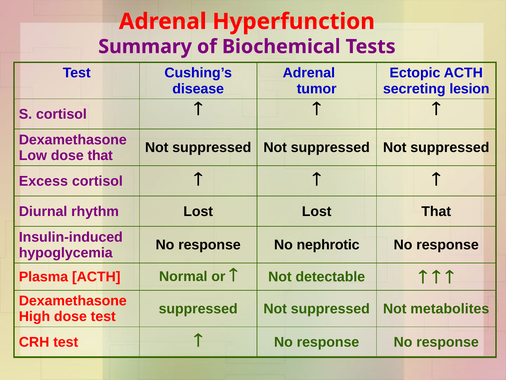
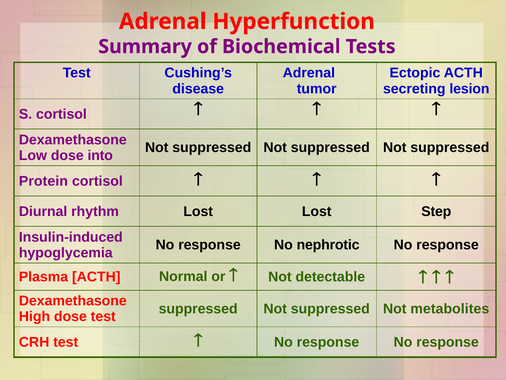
dose that: that -> into
Excess: Excess -> Protein
Lost That: That -> Step
